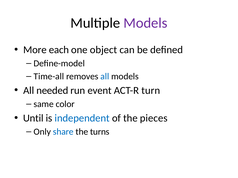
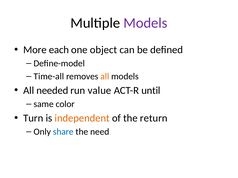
all at (105, 77) colour: blue -> orange
event: event -> value
turn: turn -> until
Until: Until -> Turn
independent colour: blue -> orange
pieces: pieces -> return
turns: turns -> need
